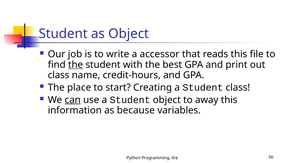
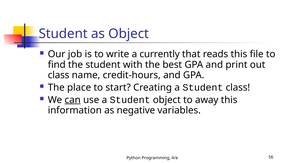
accessor: accessor -> currently
the at (76, 65) underline: present -> none
because: because -> negative
